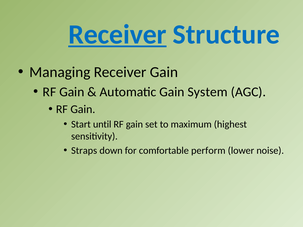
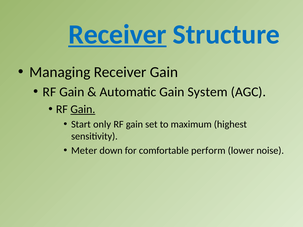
Gain at (83, 109) underline: none -> present
until: until -> only
Straps: Straps -> Meter
